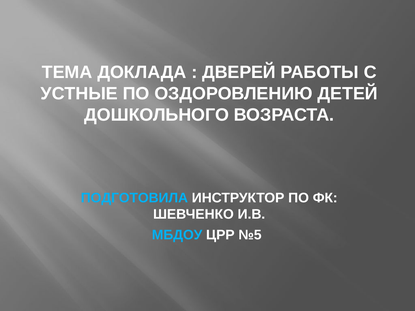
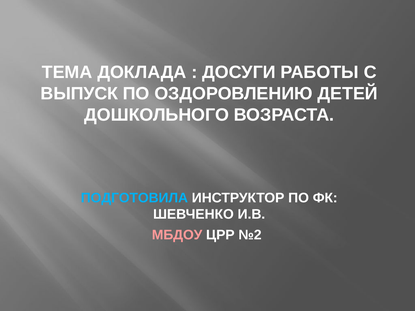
ДВЕРЕЙ: ДВЕРЕЙ -> ДОСУГИ
УСТНЫЕ: УСТНЫЕ -> ВЫПУСК
МБДОУ colour: light blue -> pink
№5: №5 -> №2
